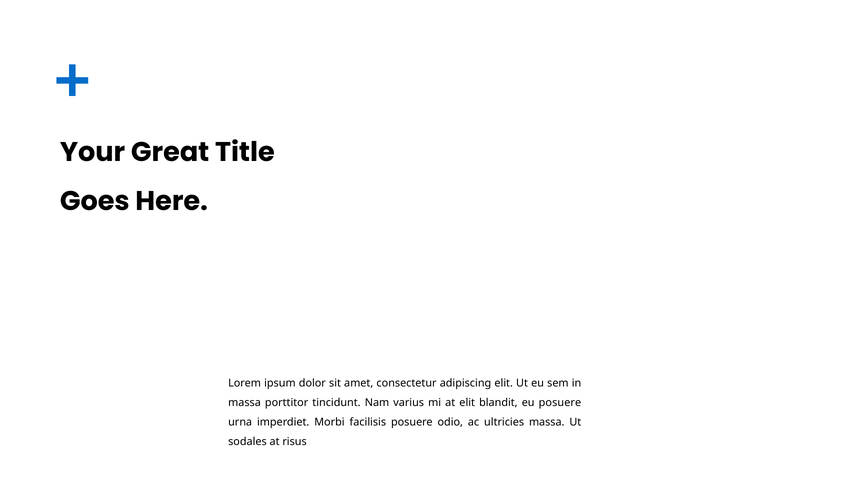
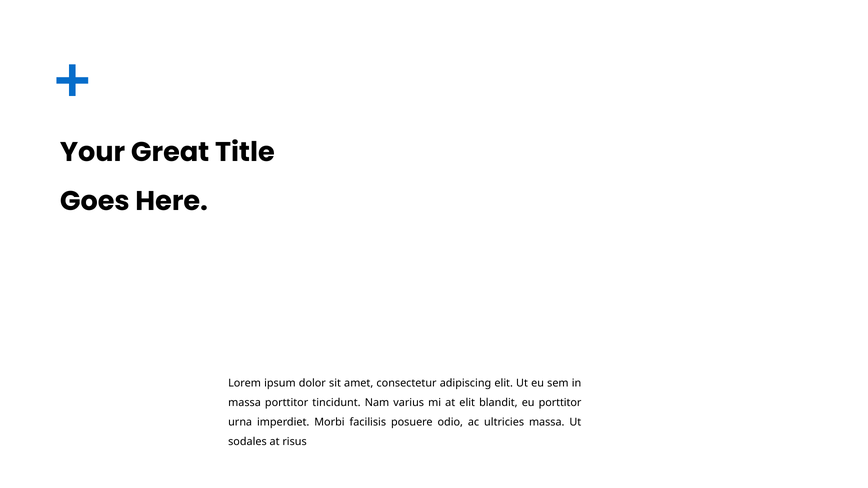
eu posuere: posuere -> porttitor
